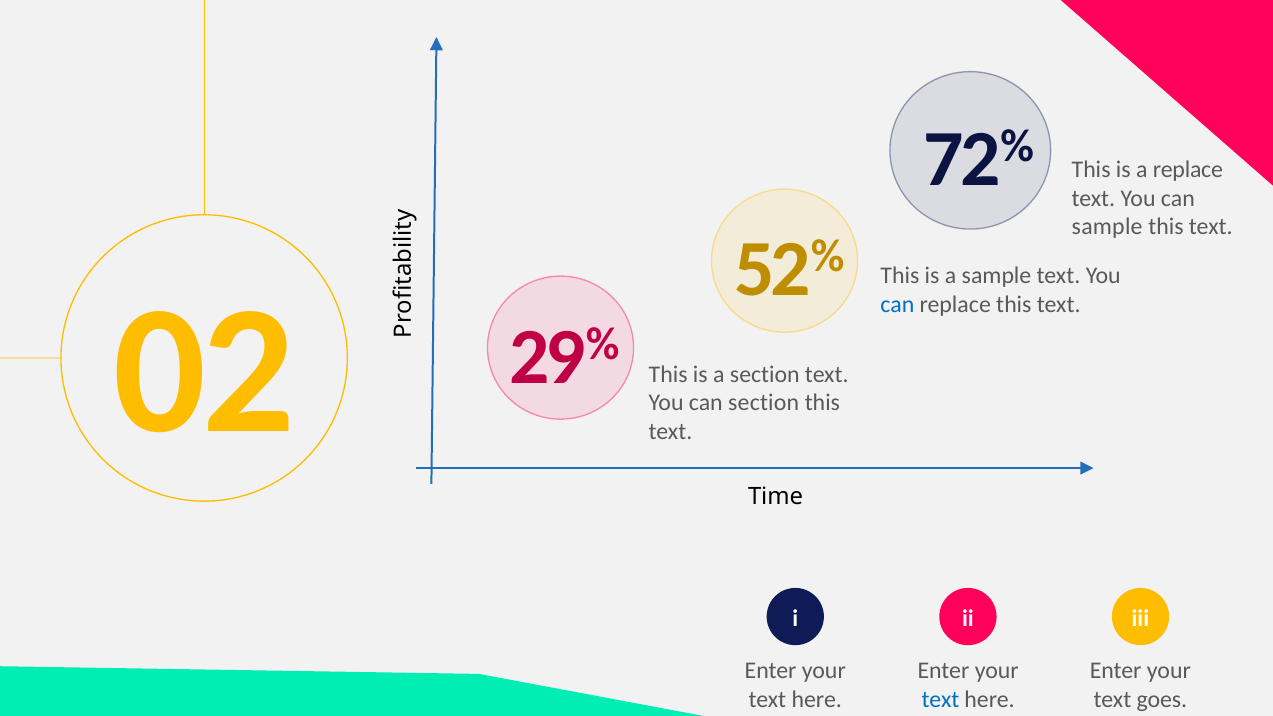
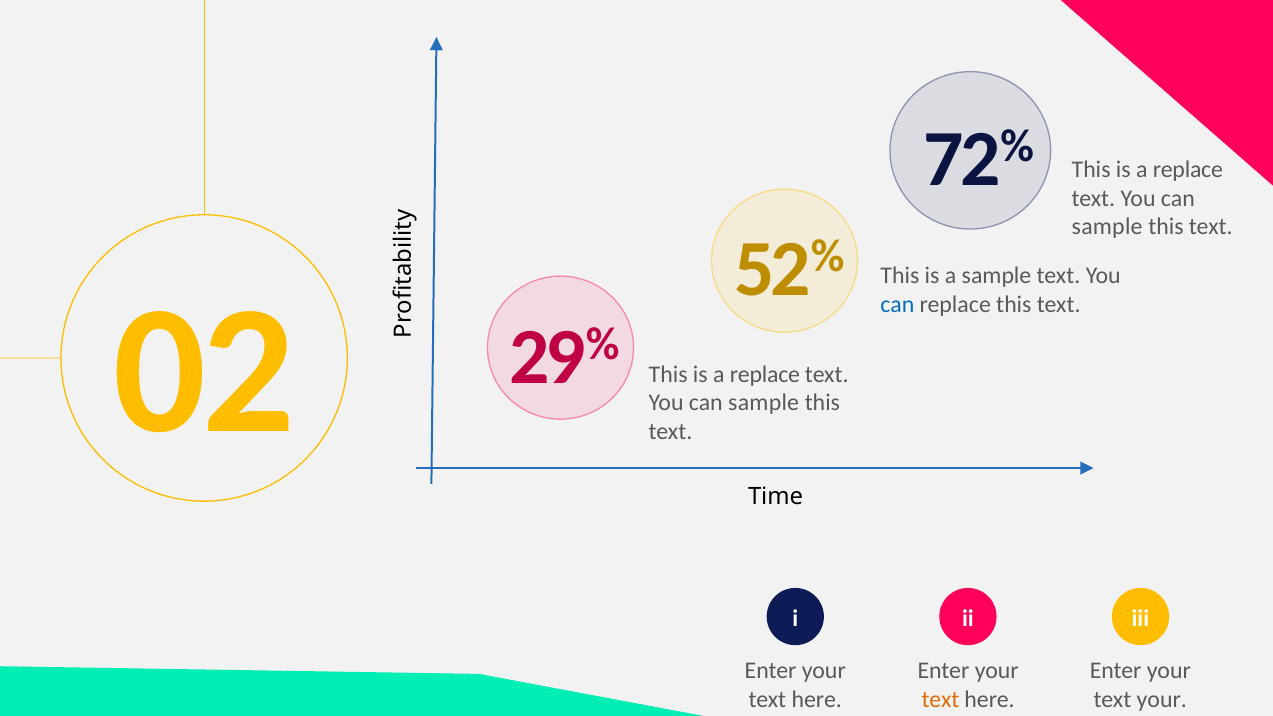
section at (765, 374): section -> replace
section at (764, 403): section -> sample
text at (940, 699) colour: blue -> orange
text goes: goes -> your
